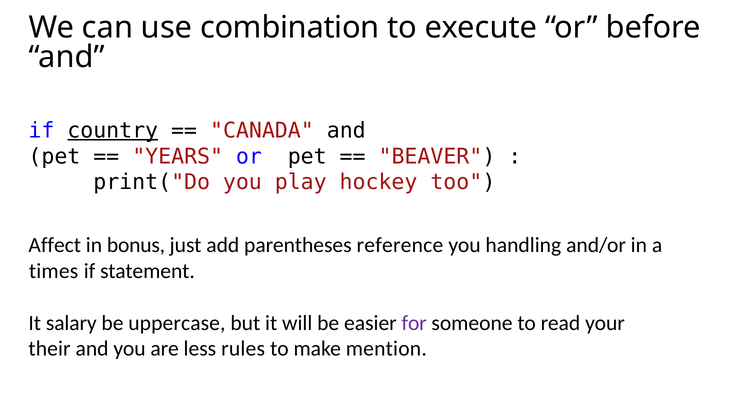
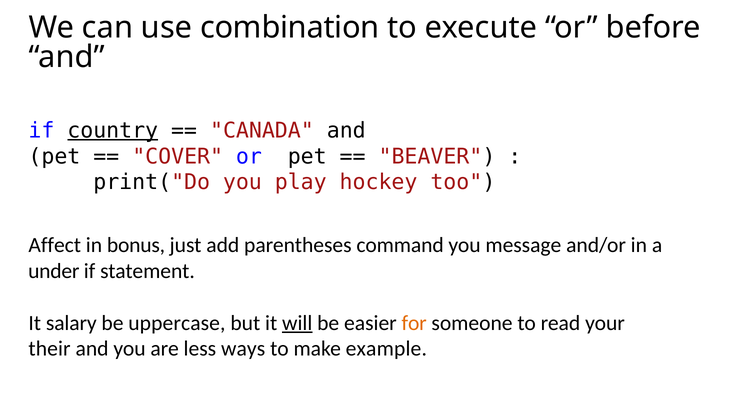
YEARS: YEARS -> COVER
reference: reference -> command
handling: handling -> message
times: times -> under
will underline: none -> present
for colour: purple -> orange
rules: rules -> ways
mention: mention -> example
